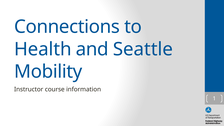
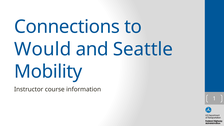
Health: Health -> Would
